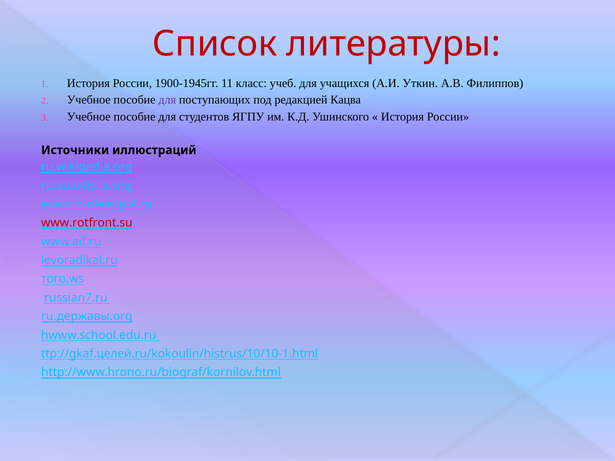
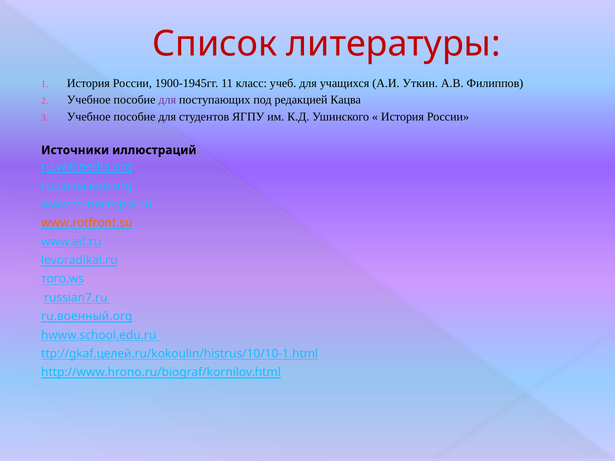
ru.хозяйств.org: ru.хозяйств.org -> ru.сельское.org
www.rotfront.su colour: red -> orange
ru.державы.org: ru.державы.org -> ru.военный.org
